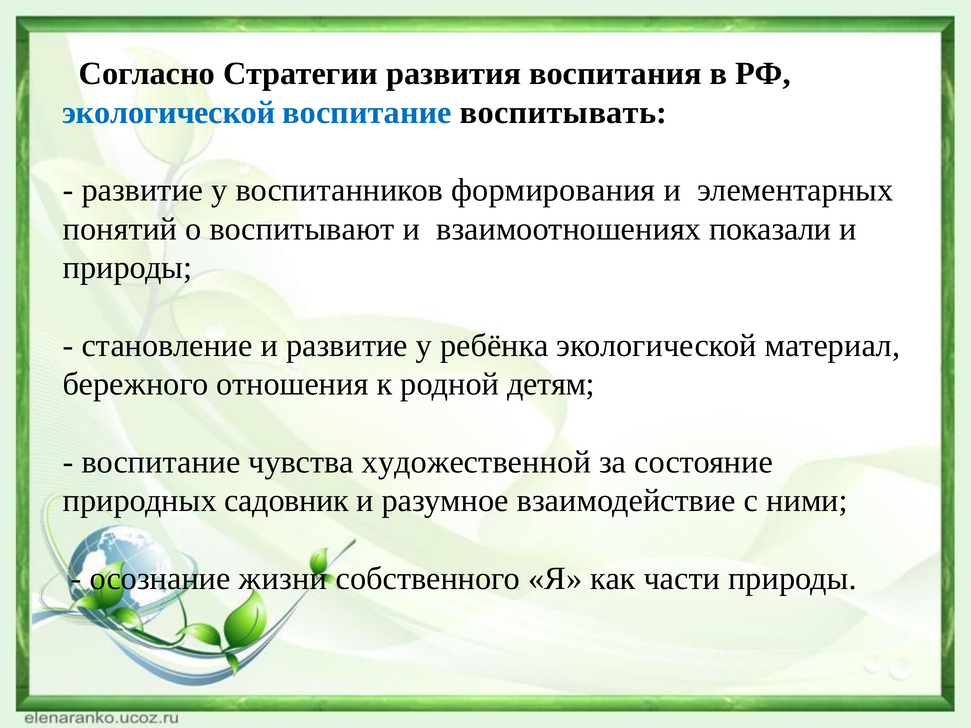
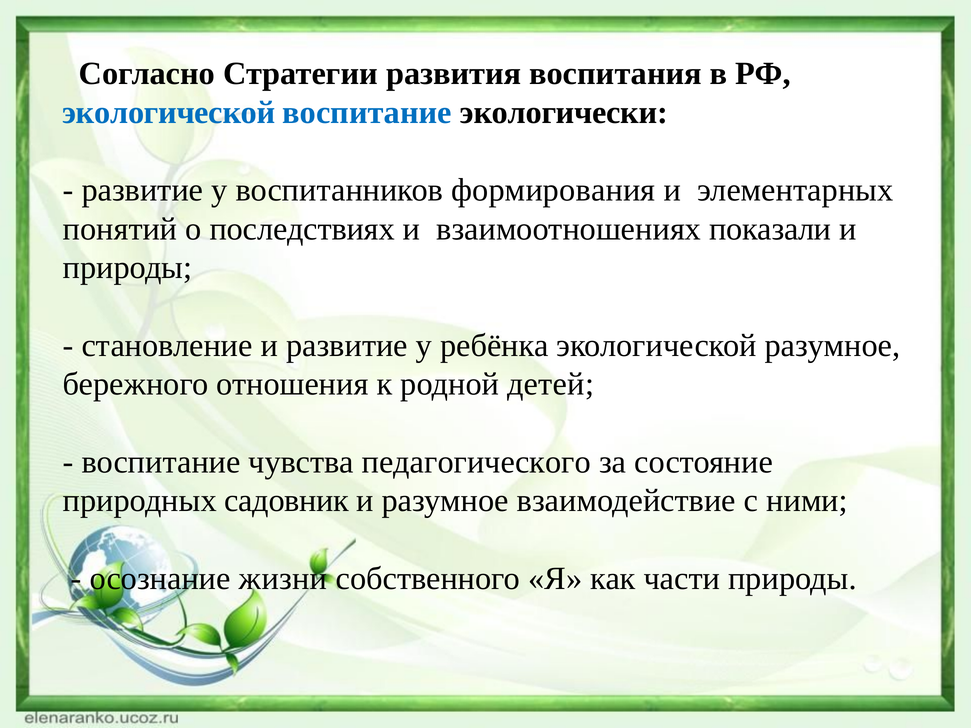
воспитывать: воспитывать -> экологически
воспитывают: воспитывают -> последствиях
экологической материал: материал -> разумное
детям: детям -> детей
художественной: художественной -> педагогического
